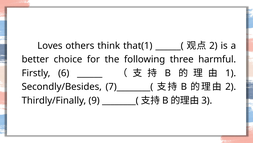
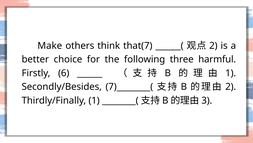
Loves: Loves -> Make
that(1: that(1 -> that(7
Thirdly/Finally 9: 9 -> 1
